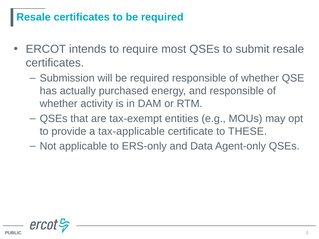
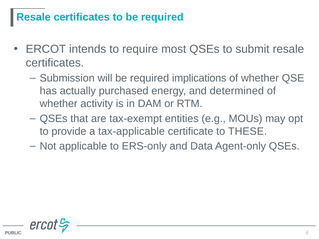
required responsible: responsible -> implications
and responsible: responsible -> determined
